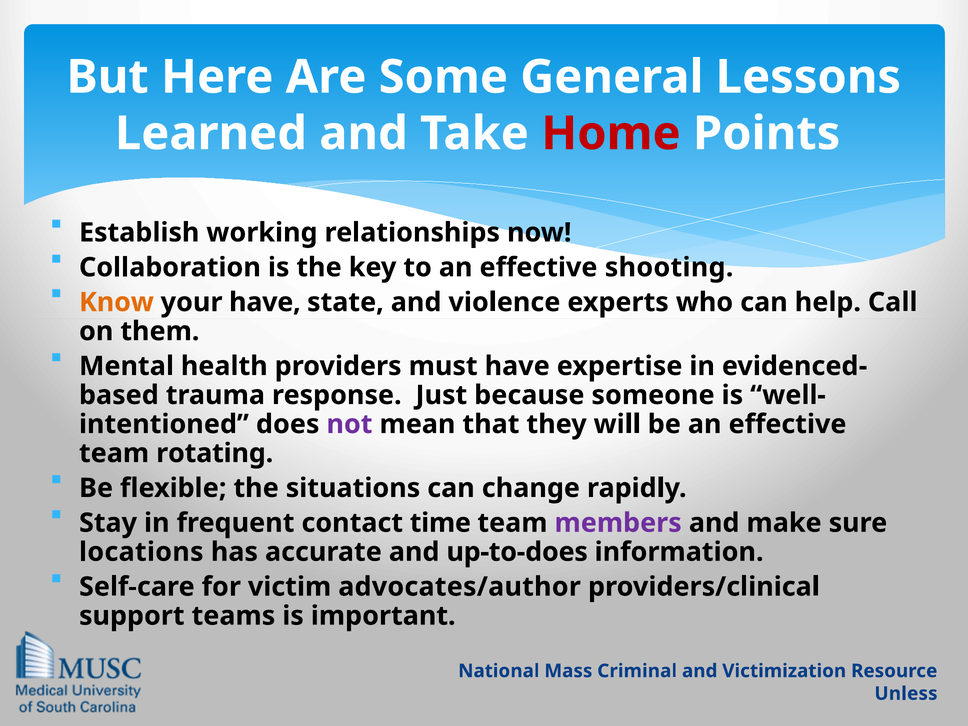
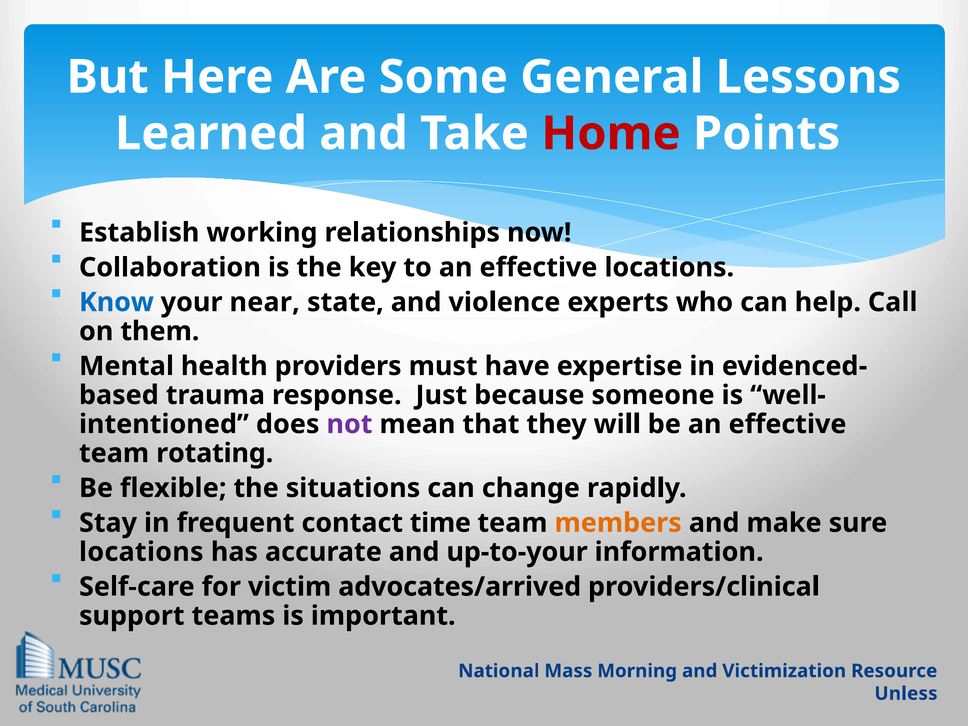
effective shooting: shooting -> locations
Know colour: orange -> blue
your have: have -> near
members colour: purple -> orange
up-to-does: up-to-does -> up-to-your
advocates/author: advocates/author -> advocates/arrived
Criminal: Criminal -> Morning
